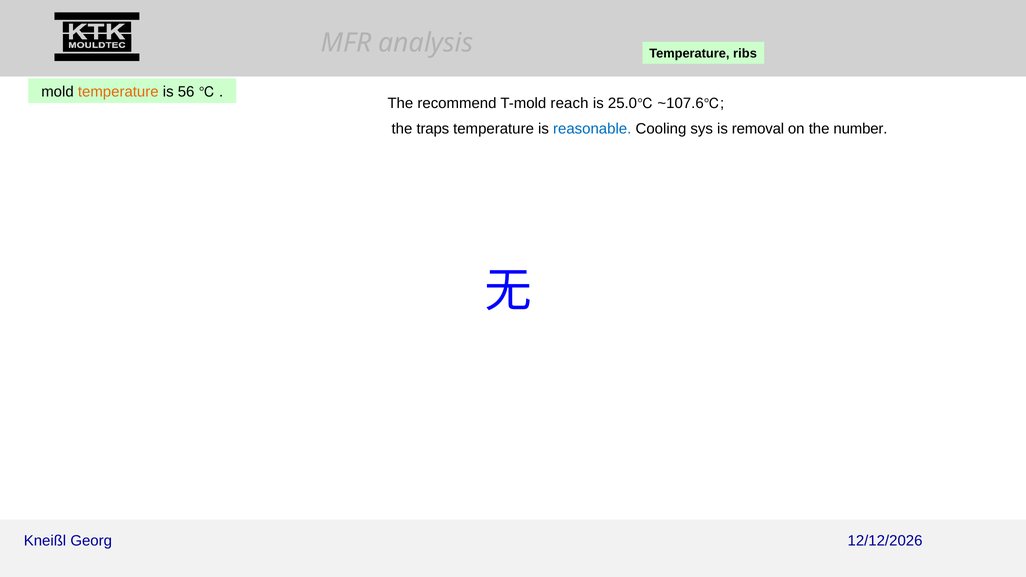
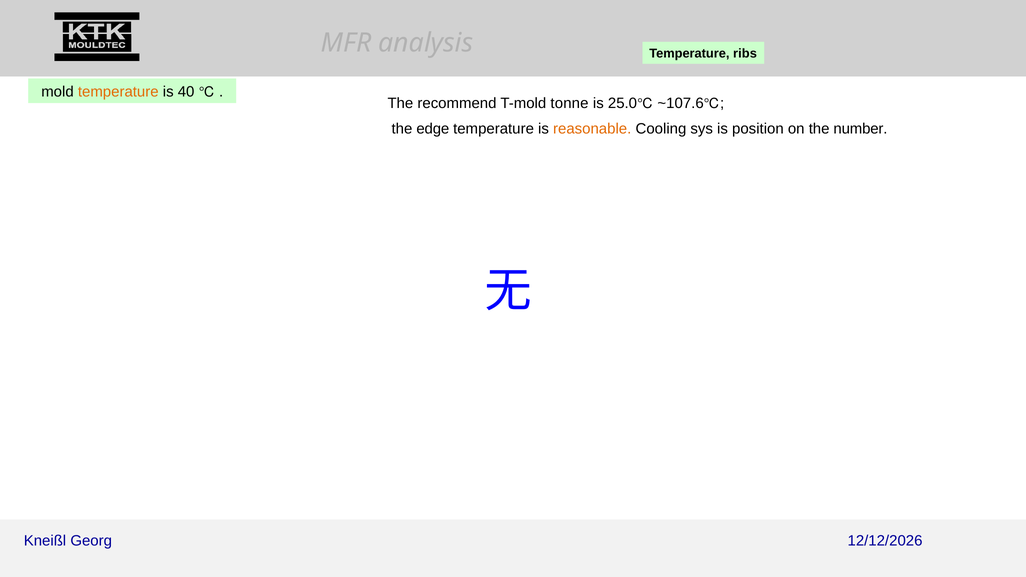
56: 56 -> 40
reach: reach -> tonne
traps: traps -> edge
reasonable colour: blue -> orange
removal: removal -> position
